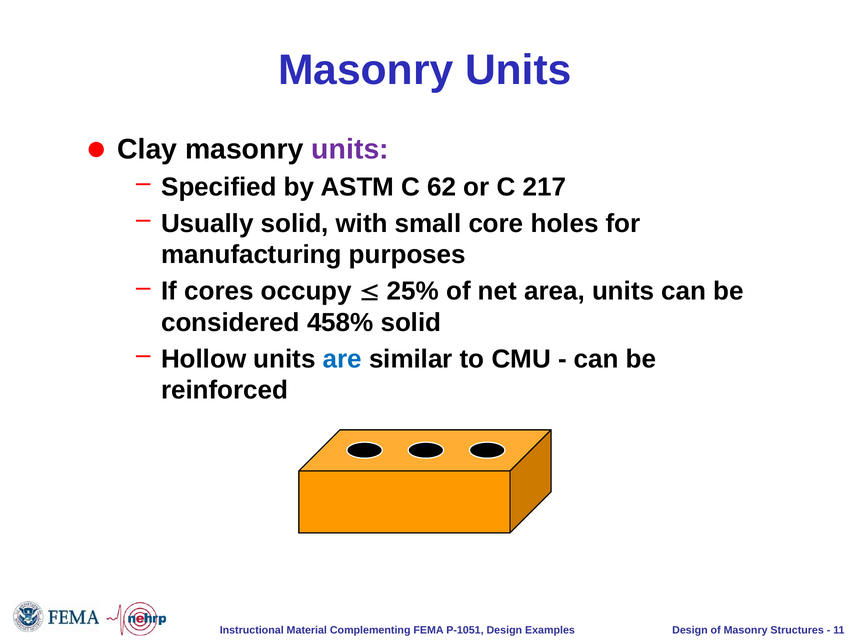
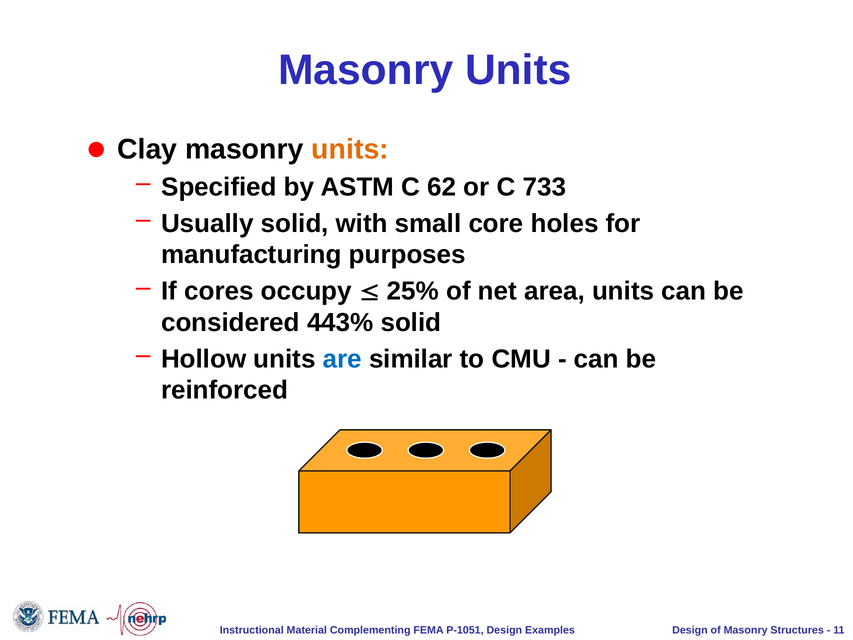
units at (350, 149) colour: purple -> orange
217: 217 -> 733
458%: 458% -> 443%
